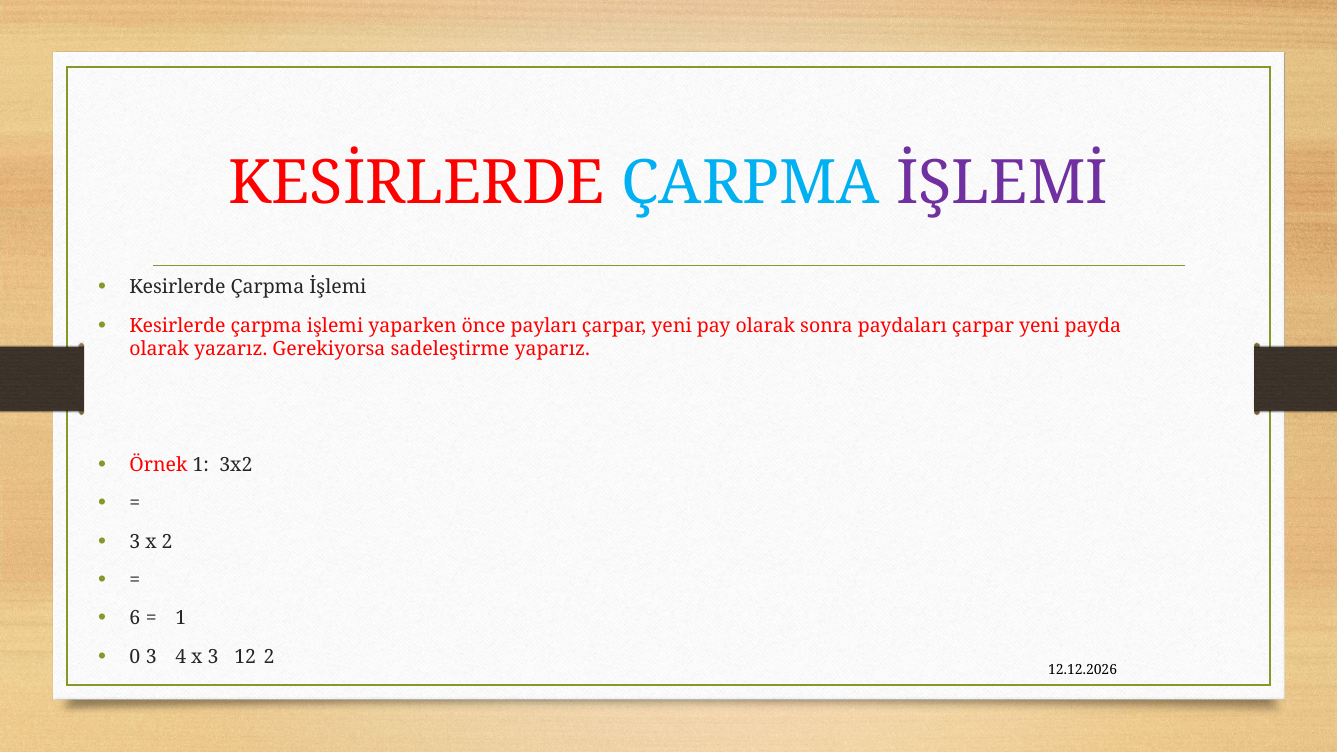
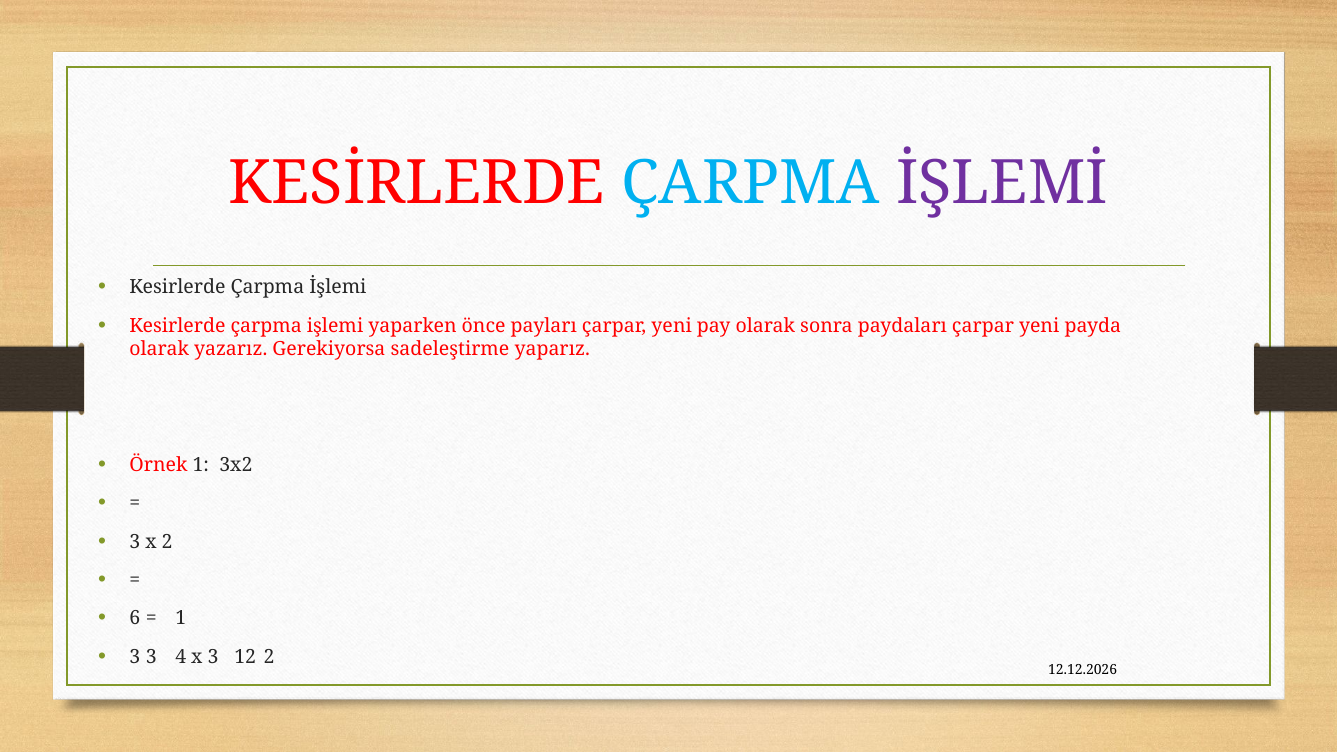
0 at (135, 657): 0 -> 3
